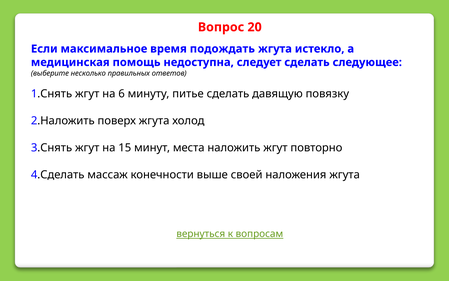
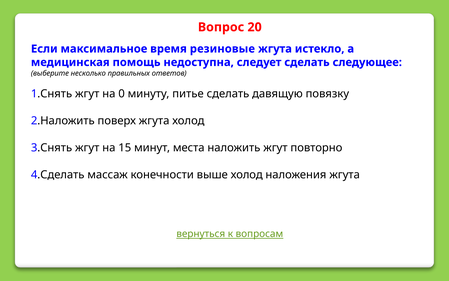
подождать: подождать -> резиновые
6: 6 -> 0
выше своей: своей -> холод
